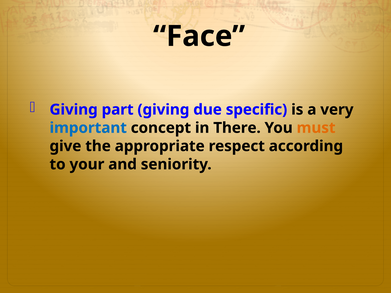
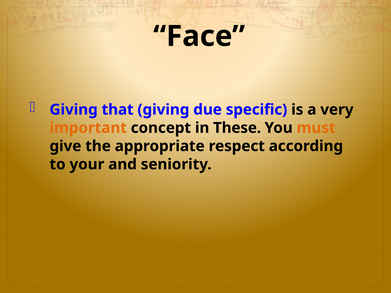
part: part -> that
important colour: blue -> orange
There: There -> These
